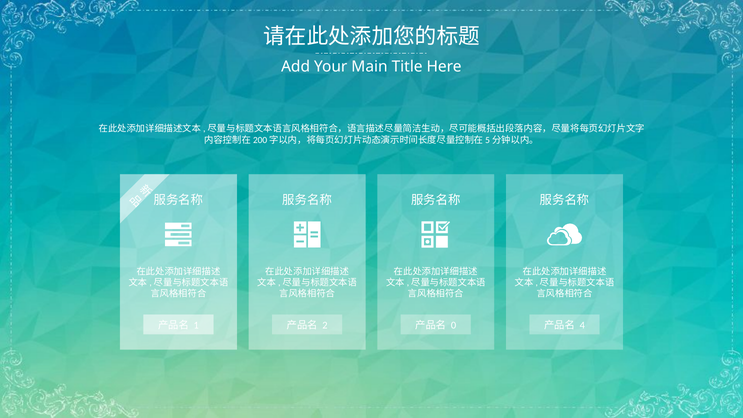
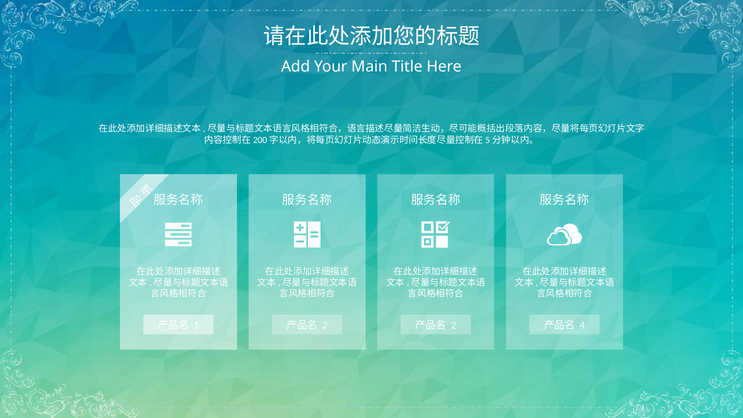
0 at (454, 325): 0 -> 2
